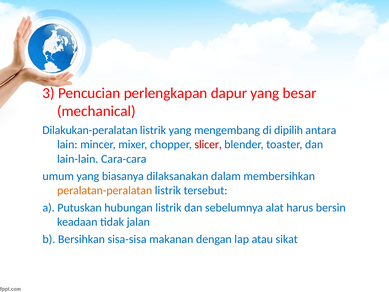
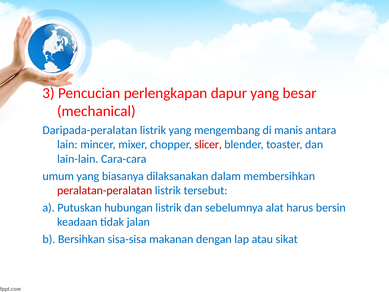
Dilakukan-peralatan: Dilakukan-peralatan -> Daripada-peralatan
dipilih: dipilih -> manis
peralatan-peralatan colour: orange -> red
